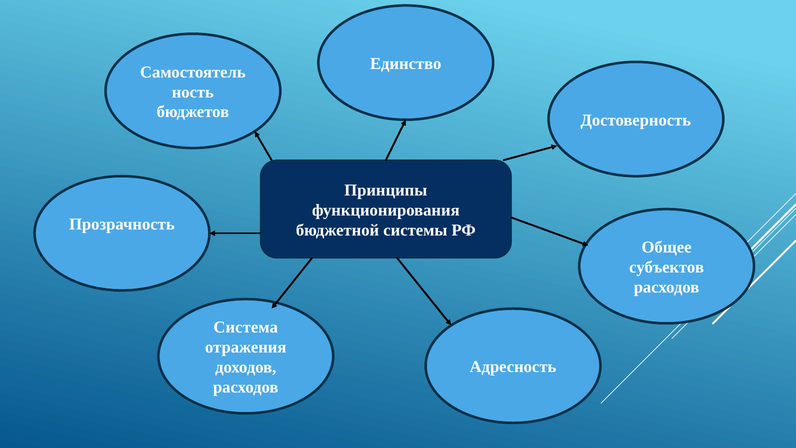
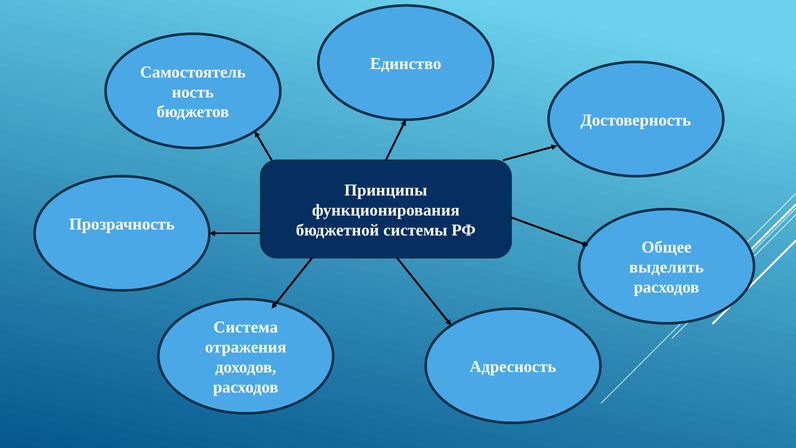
субъектов: субъектов -> выделить
